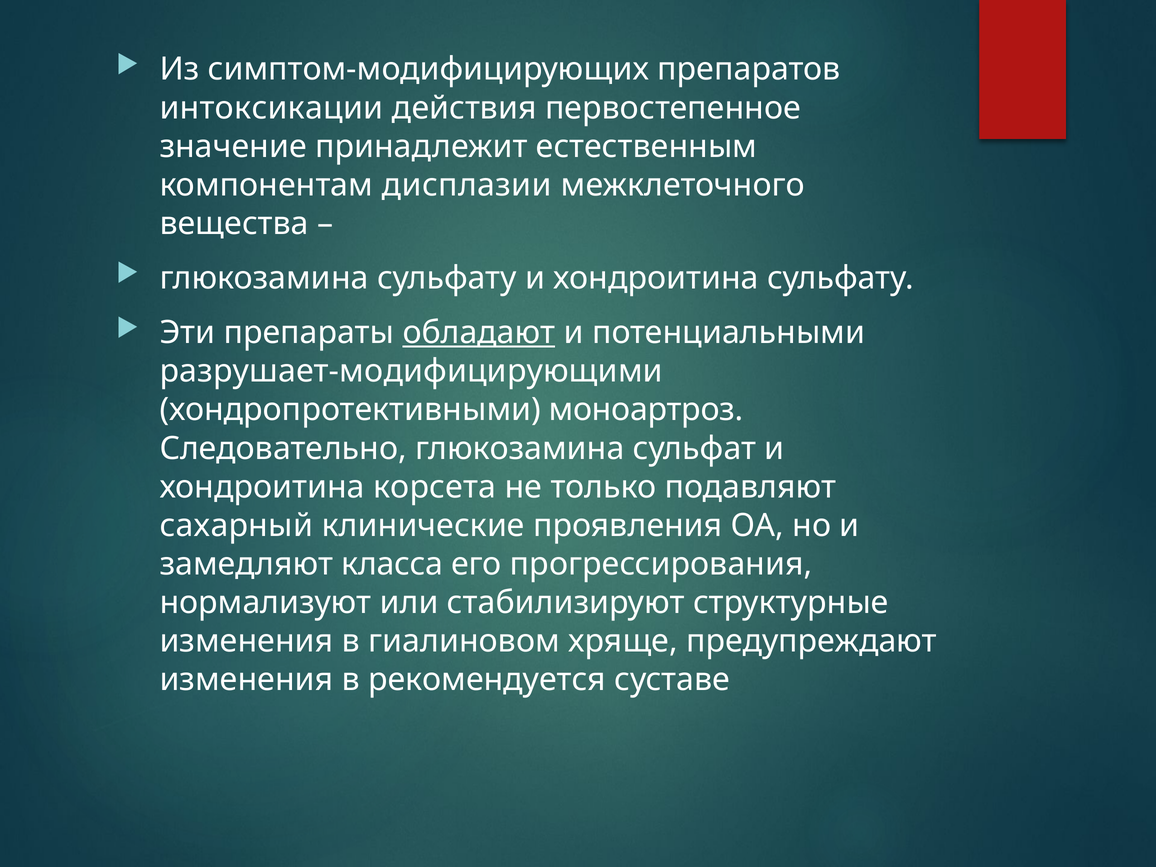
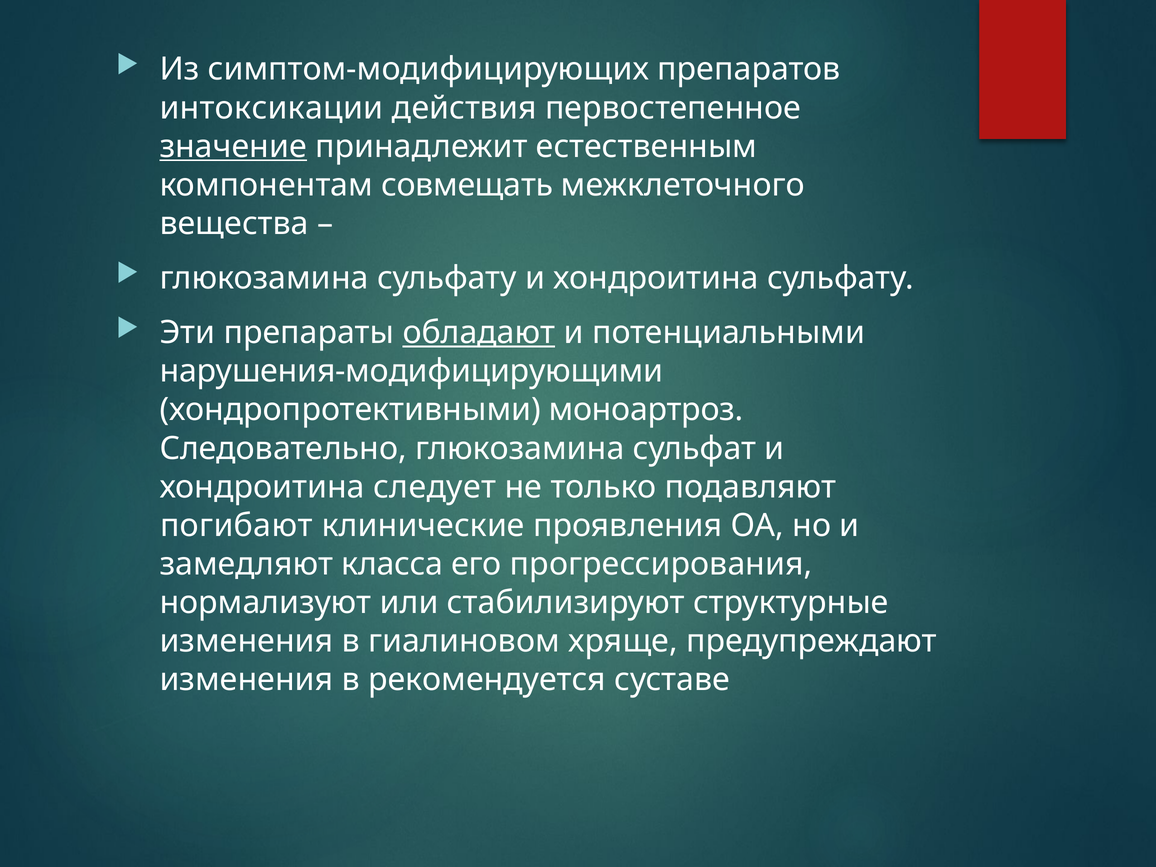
значение underline: none -> present
дисплазии: дисплазии -> совмещать
разрушает-модифицирующими: разрушает-модифицирующими -> нарушения-модифицирующими
корсета: корсета -> следует
сахарный: сахарный -> погибают
